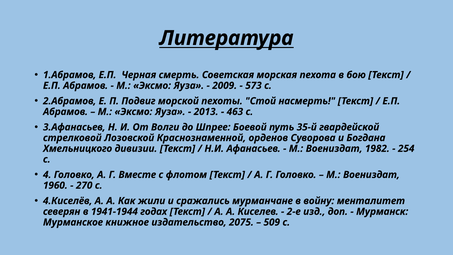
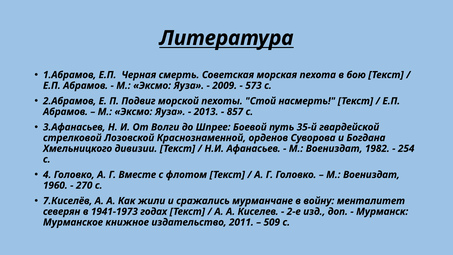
463: 463 -> 857
4.Киселёв: 4.Киселёв -> 7.Киселёв
1941-1944: 1941-1944 -> 1941-1973
2075: 2075 -> 2011
